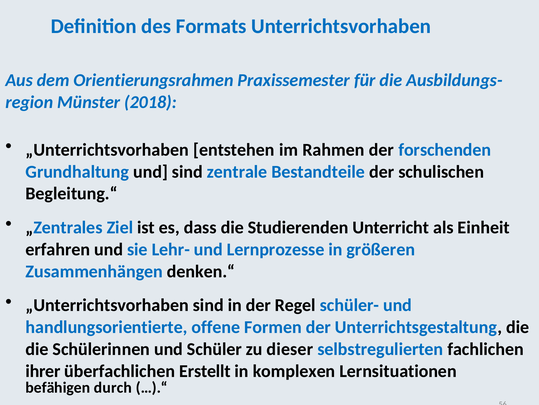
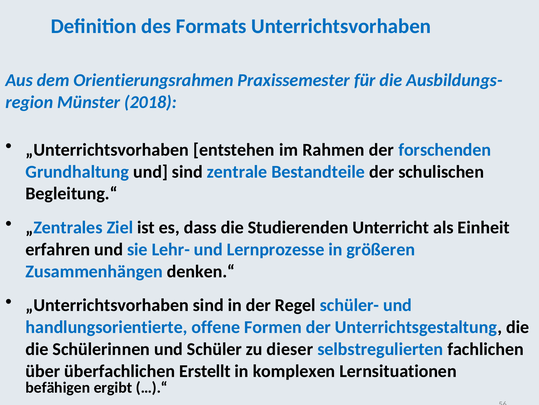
ihrer: ihrer -> über
durch: durch -> ergibt
